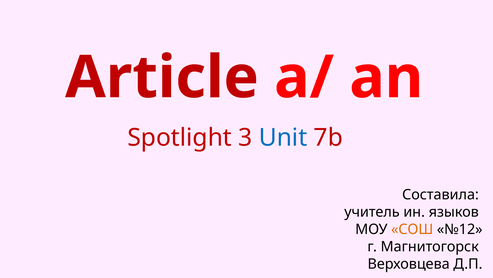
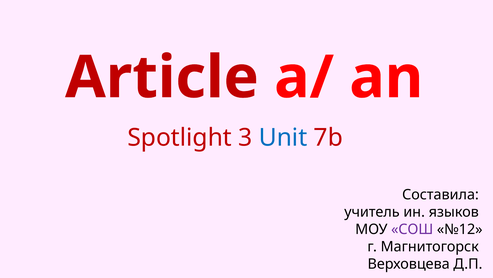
СОШ colour: orange -> purple
